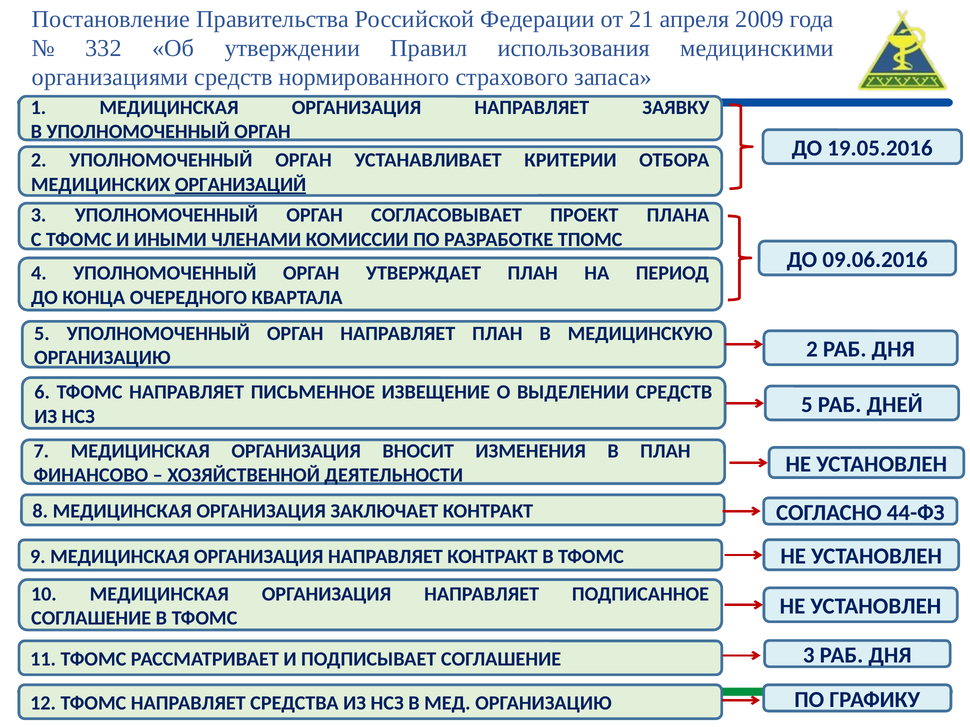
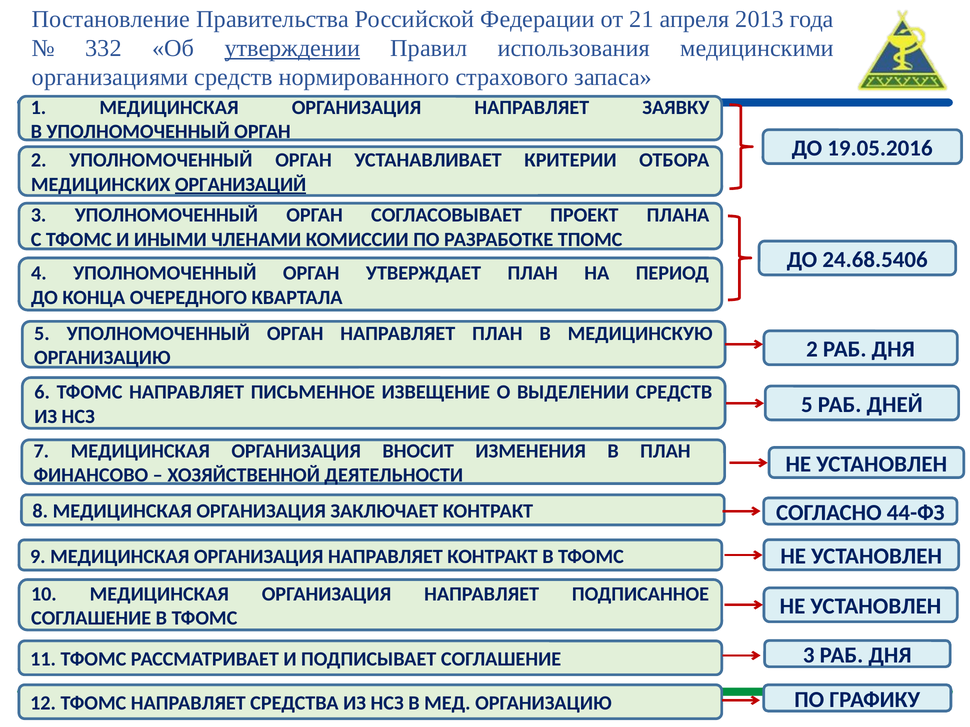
2009: 2009 -> 2013
утверждении underline: none -> present
09.06.2016: 09.06.2016 -> 24.68.5406
